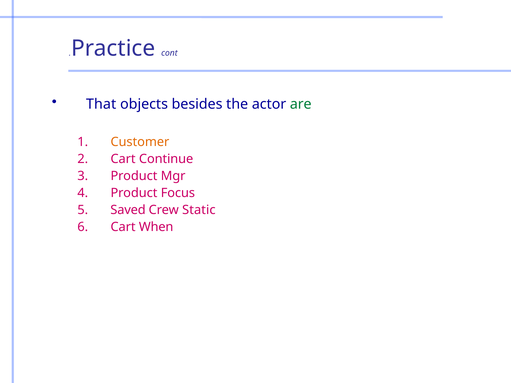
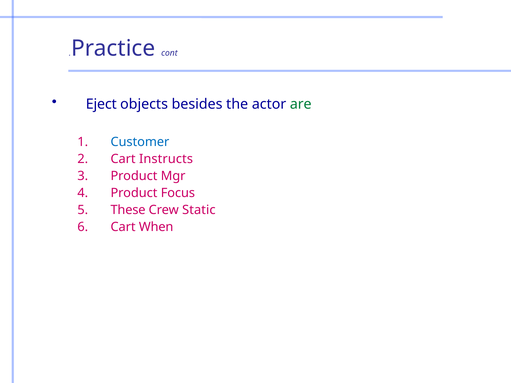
That: That -> Eject
Customer colour: orange -> blue
Continue: Continue -> Instructs
Saved: Saved -> These
